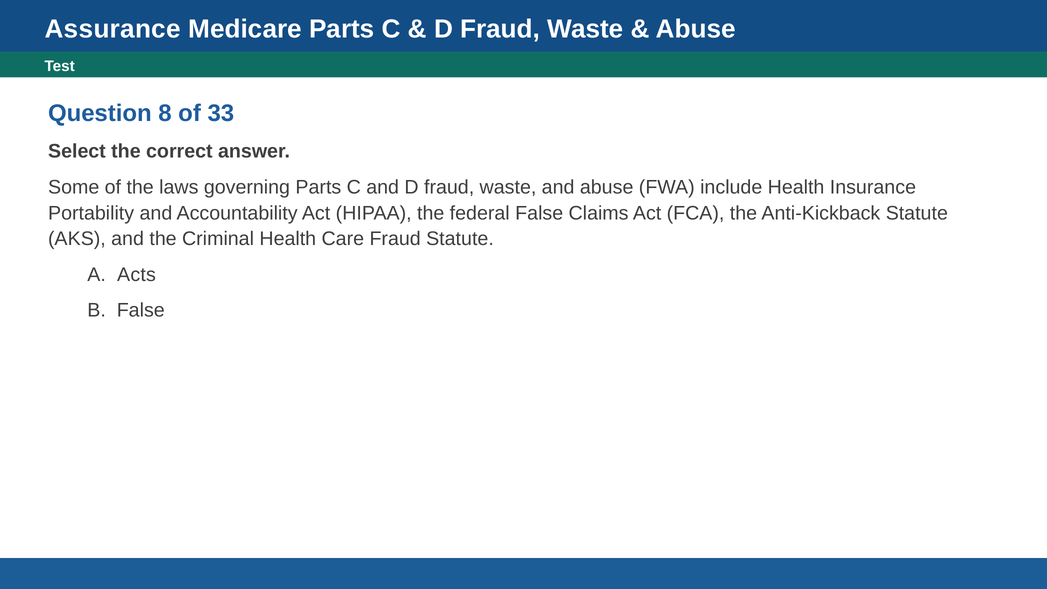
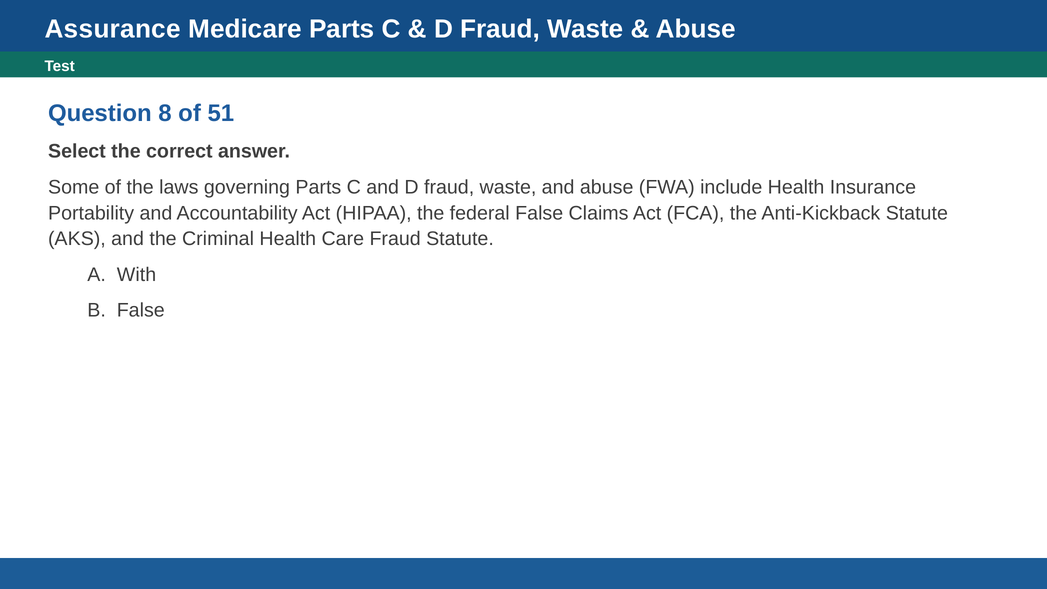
33: 33 -> 51
Acts: Acts -> With
